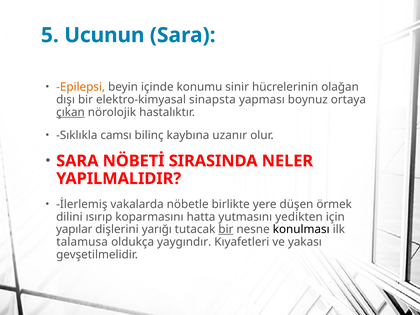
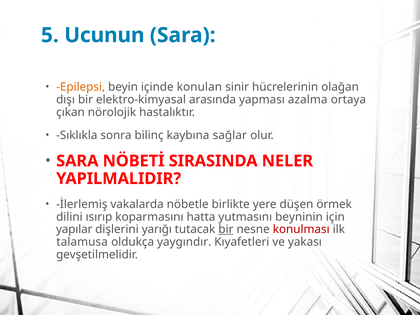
konumu: konumu -> konulan
sinapsta: sinapsta -> arasında
boynuz: boynuz -> azalma
çıkan underline: present -> none
camsı: camsı -> sonra
uzanır: uzanır -> sağlar
yedikten: yedikten -> beyninin
konulması colour: black -> red
